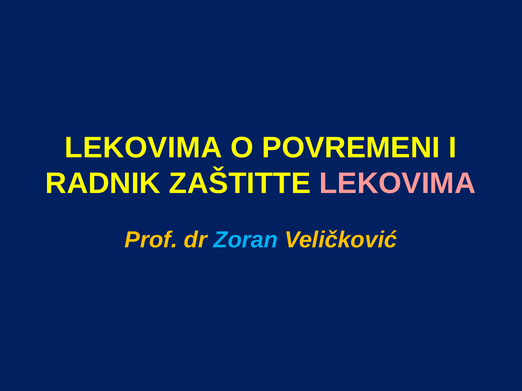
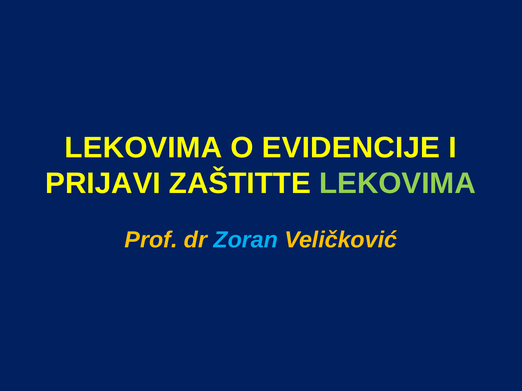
POVREMENI: POVREMENI -> EVIDENCIJE
RADNIK: RADNIK -> PRIJAVI
LEKOVIMA at (398, 183) colour: pink -> light green
